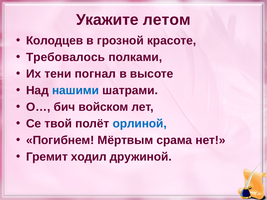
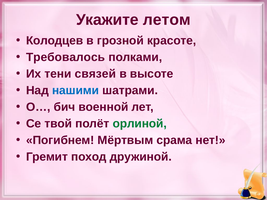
погнал: погнал -> связей
войском: войском -> военной
орлиной colour: blue -> green
ходил: ходил -> поход
